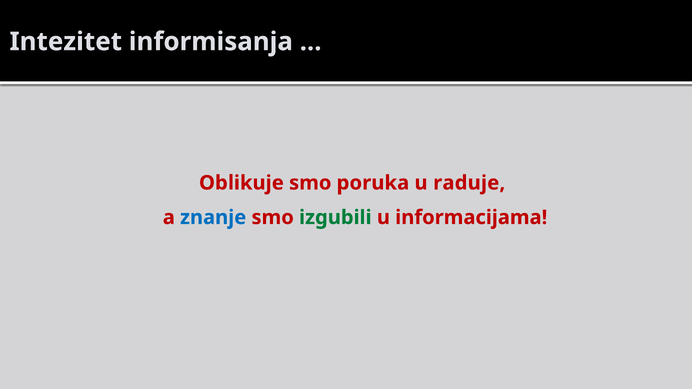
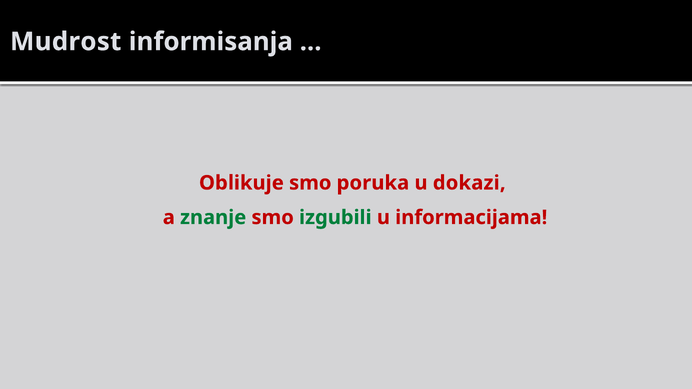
Intezitet: Intezitet -> Mudrost
raduje: raduje -> dokazi
znanje colour: blue -> green
